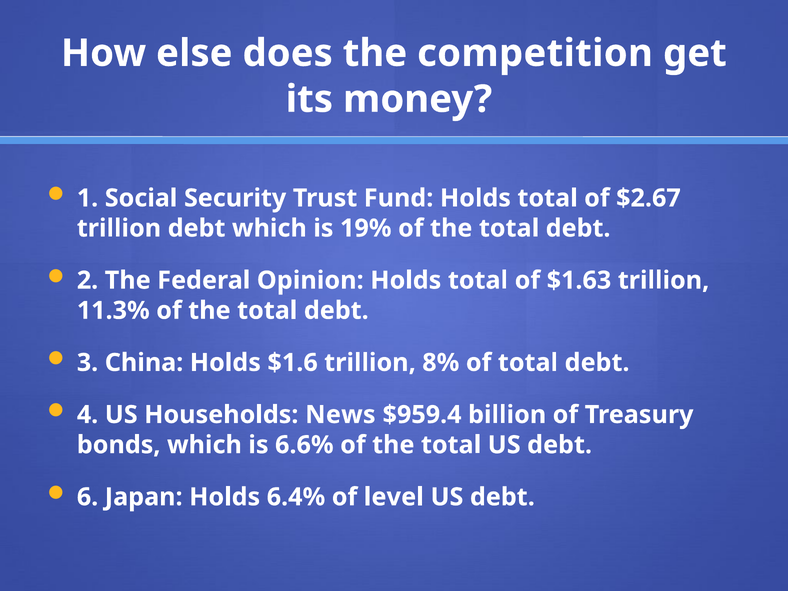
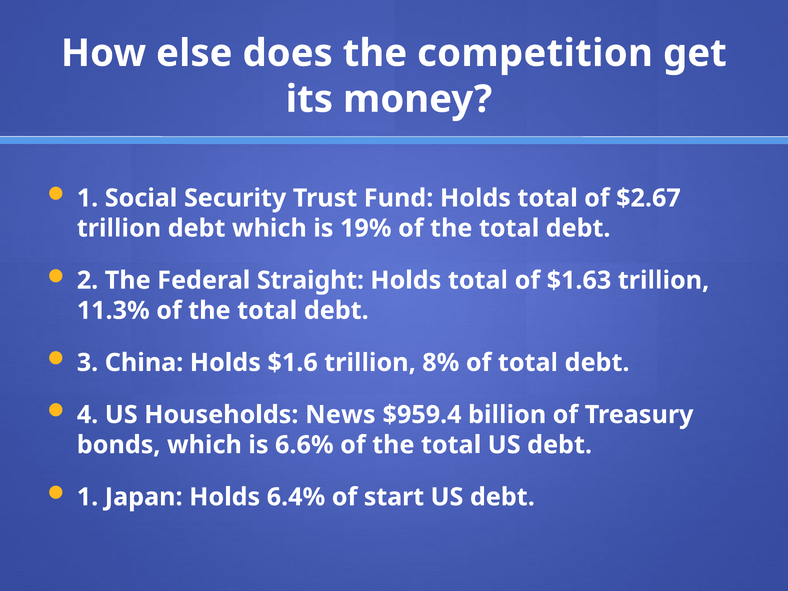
Opinion: Opinion -> Straight
6 at (88, 497): 6 -> 1
level: level -> start
